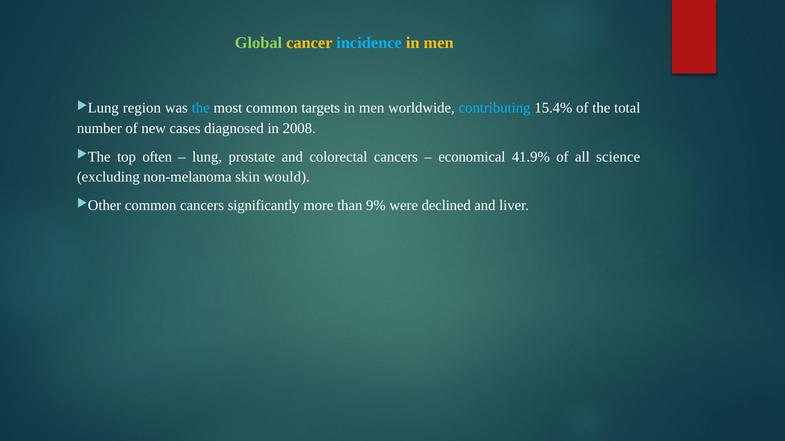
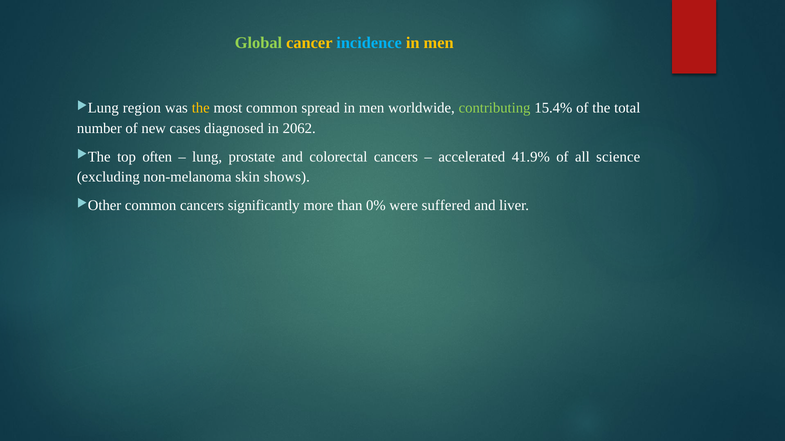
the at (201, 108) colour: light blue -> yellow
targets: targets -> spread
contributing colour: light blue -> light green
2008: 2008 -> 2062
economical: economical -> accelerated
would: would -> shows
9%: 9% -> 0%
declined: declined -> suffered
